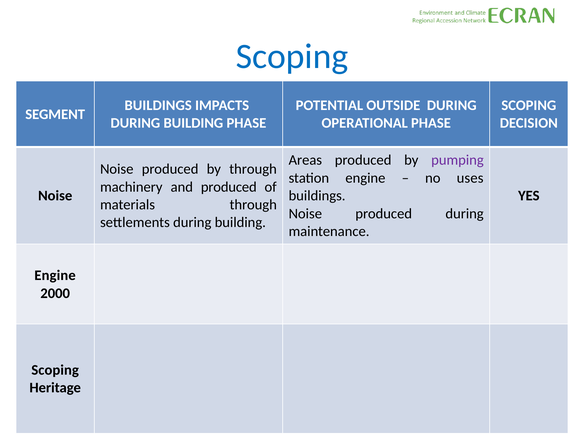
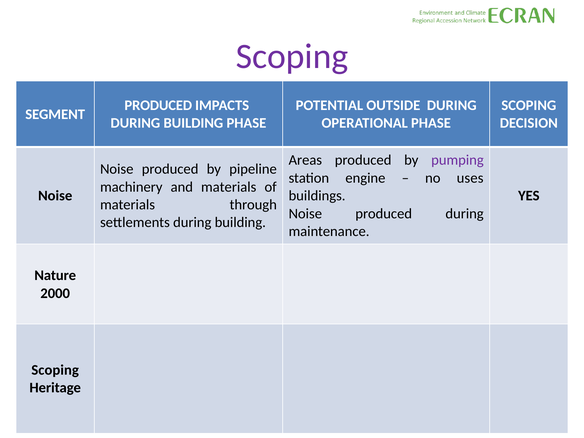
Scoping at (292, 57) colour: blue -> purple
BUILDINGS at (158, 105): BUILDINGS -> PRODUCED
by through: through -> pipeline
and produced: produced -> materials
Engine at (55, 275): Engine -> Nature
